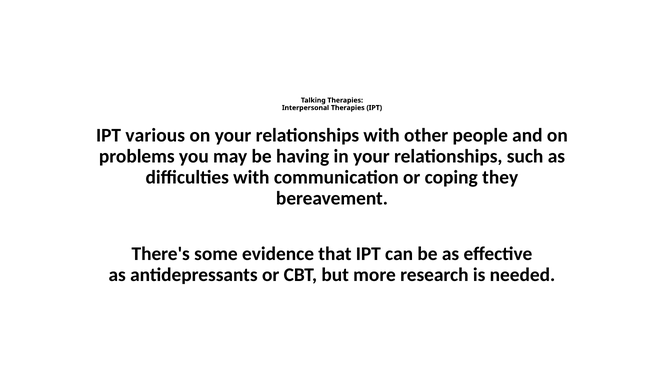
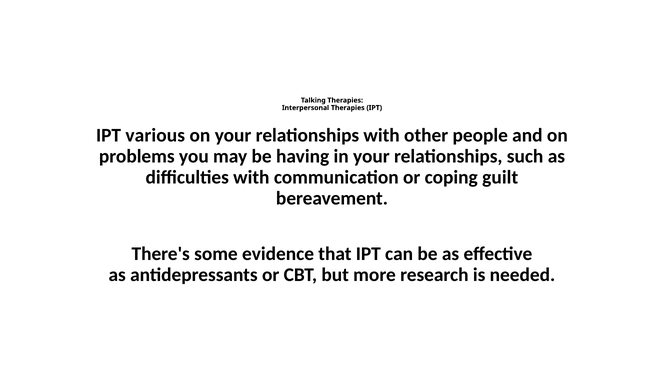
they: they -> guilt
